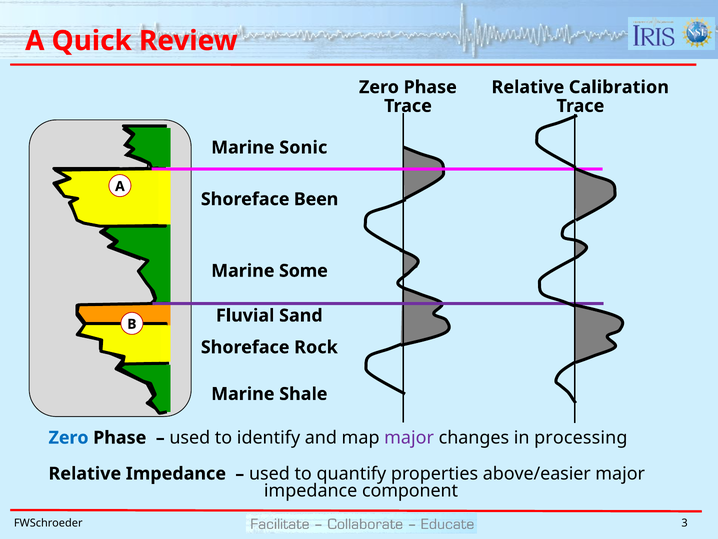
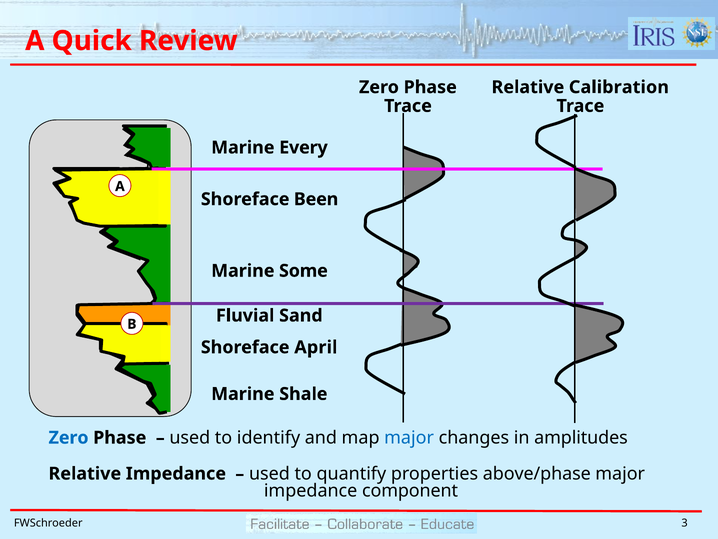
Sonic: Sonic -> Every
Rock: Rock -> April
major at (409, 437) colour: purple -> blue
processing: processing -> amplitudes
above/easier: above/easier -> above/phase
